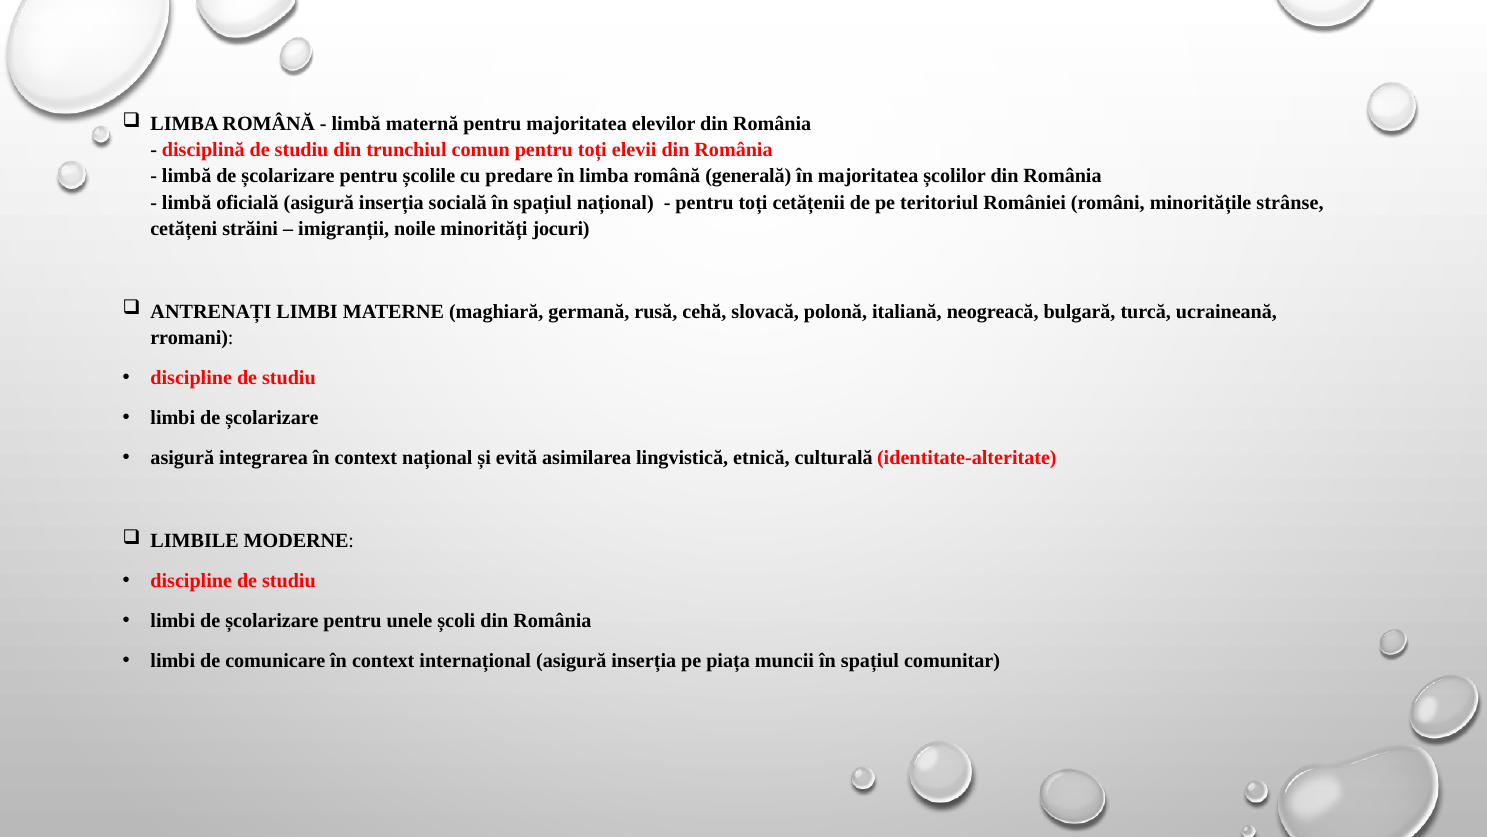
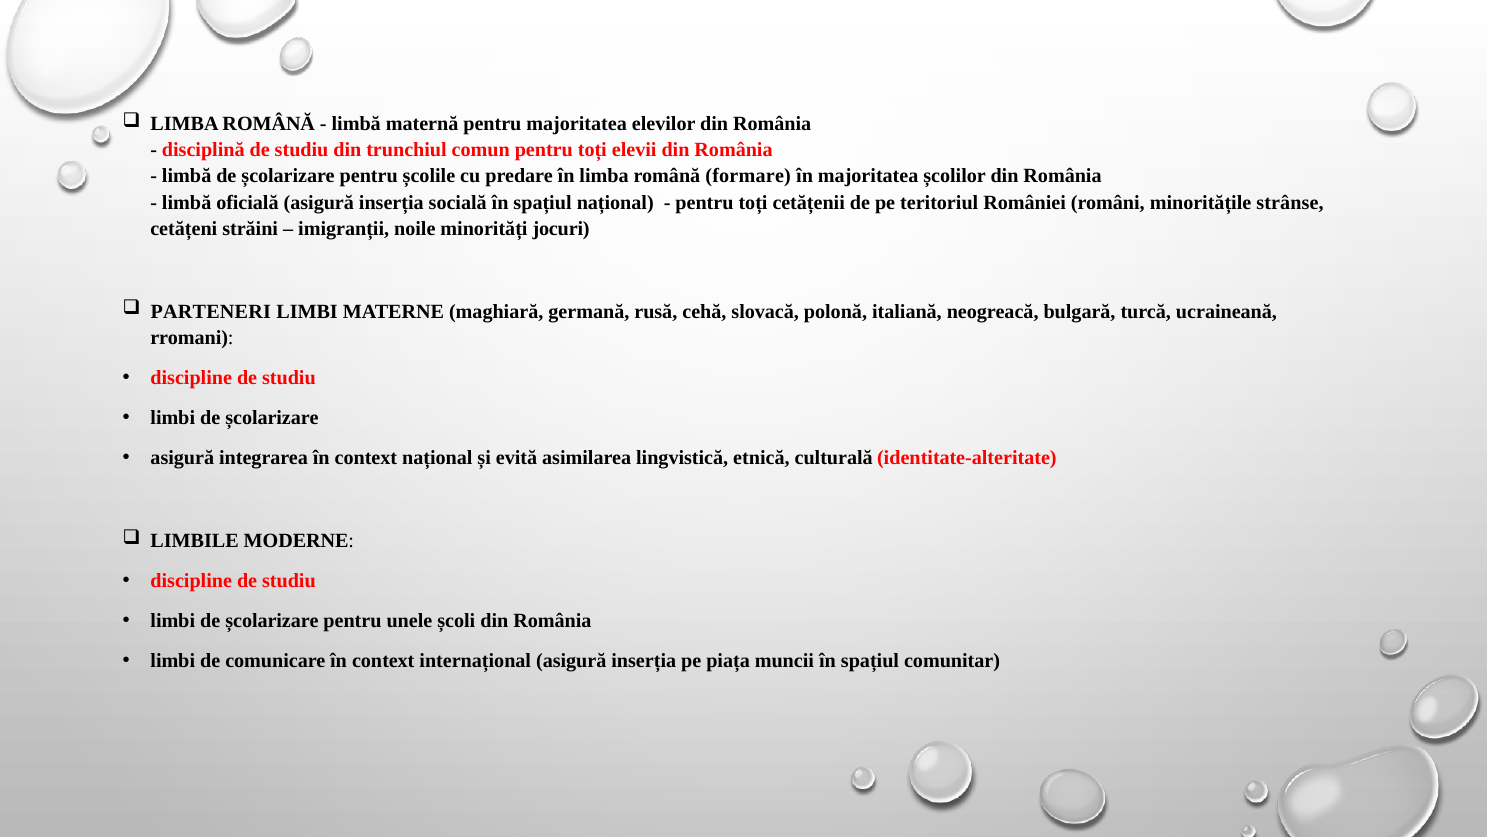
generală: generală -> formare
ANTRENAȚI: ANTRENAȚI -> PARTENERI
